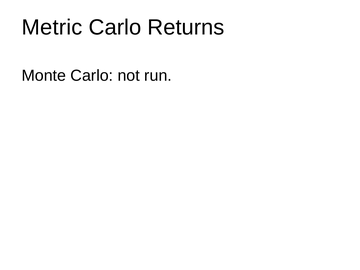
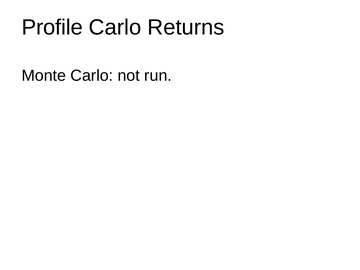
Metric: Metric -> Profile
